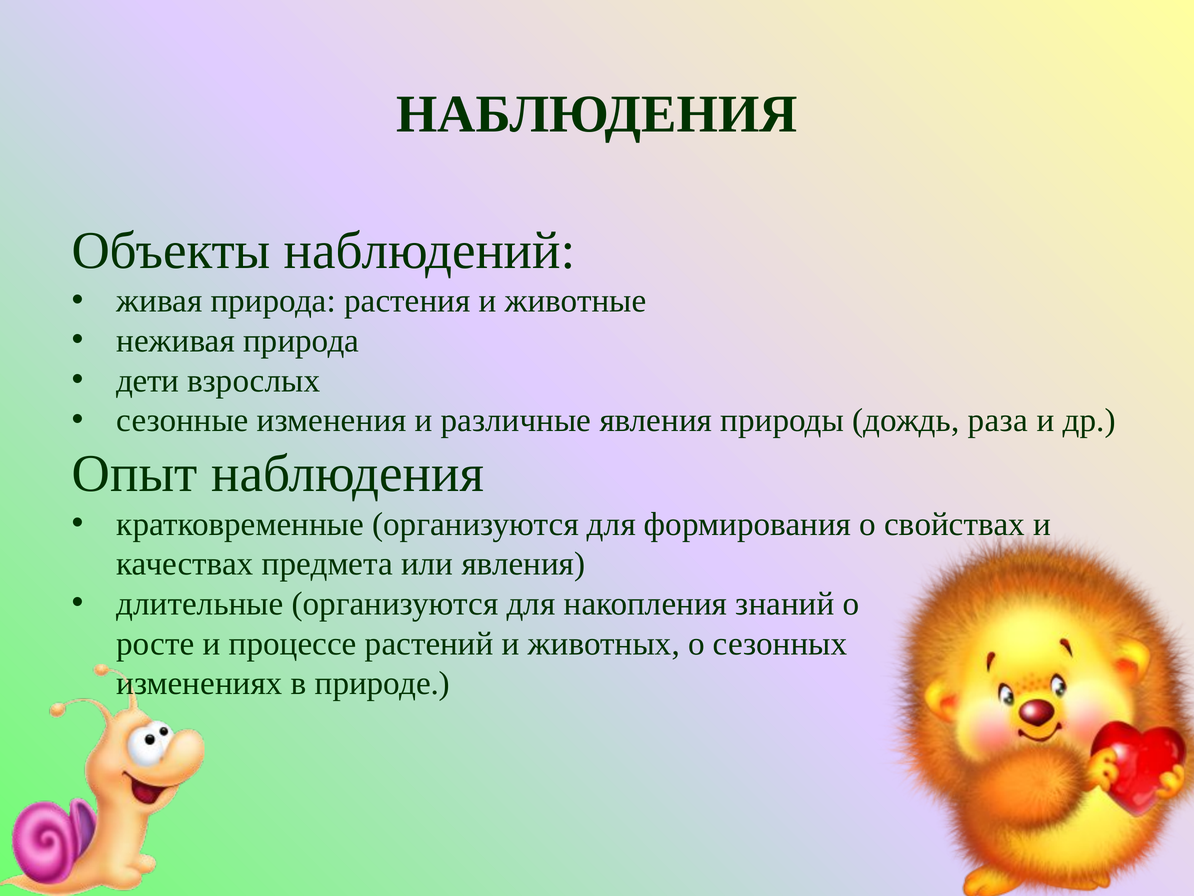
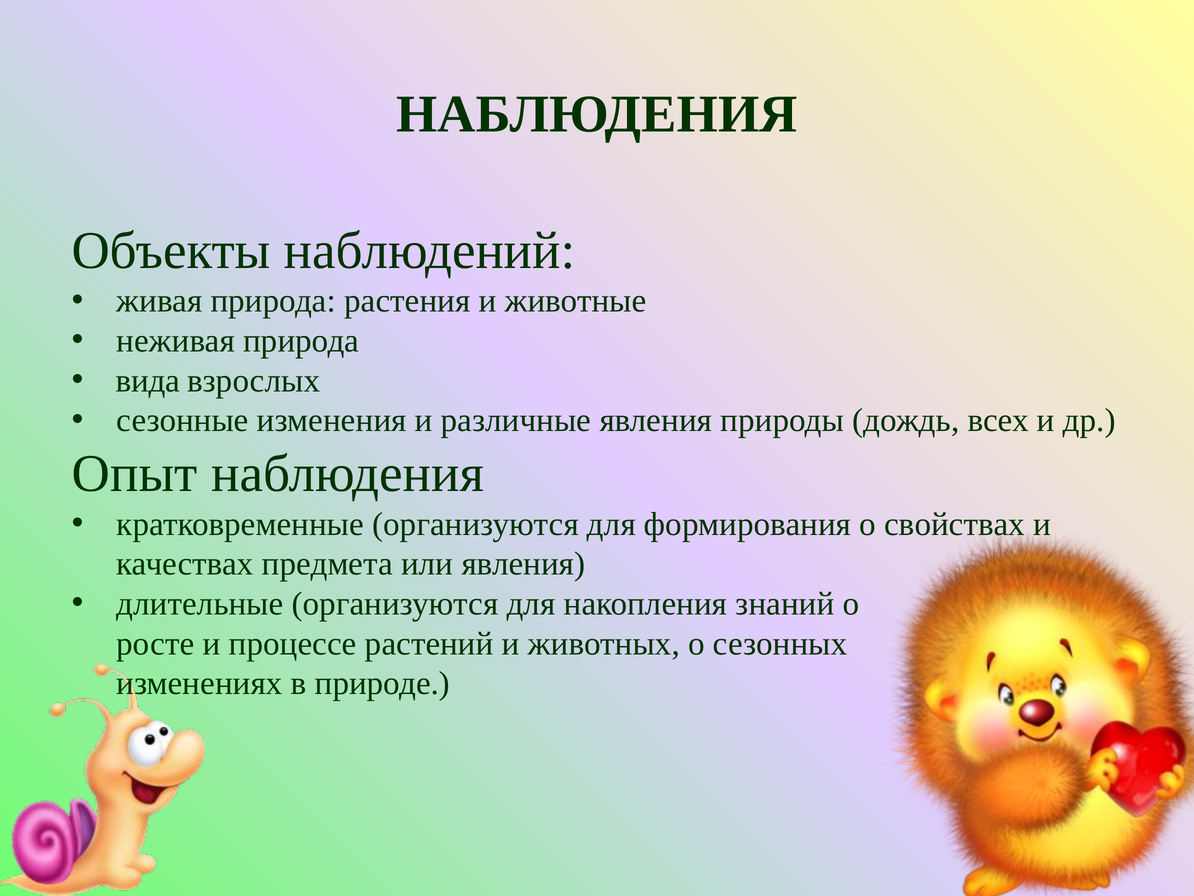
дети: дети -> вида
раза: раза -> всех
